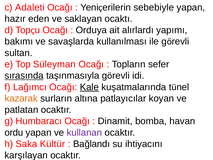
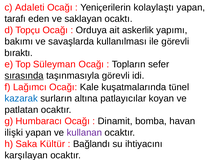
sebebiyle: sebebiyle -> kolaylaştı
hazır: hazır -> tarafı
alırlardı: alırlardı -> askerlik
sultan: sultan -> bıraktı
Kale underline: present -> none
kazarak colour: orange -> blue
ordu: ordu -> ilişki
